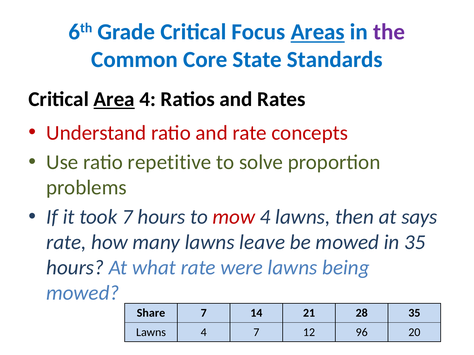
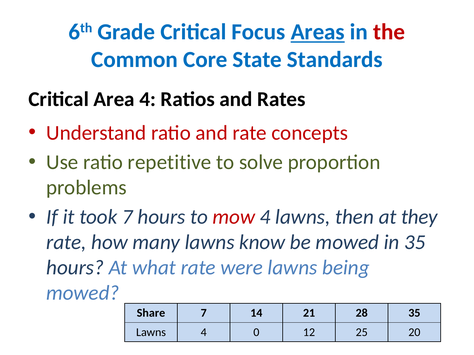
the colour: purple -> red
Area underline: present -> none
says: says -> they
leave: leave -> know
4 7: 7 -> 0
96: 96 -> 25
